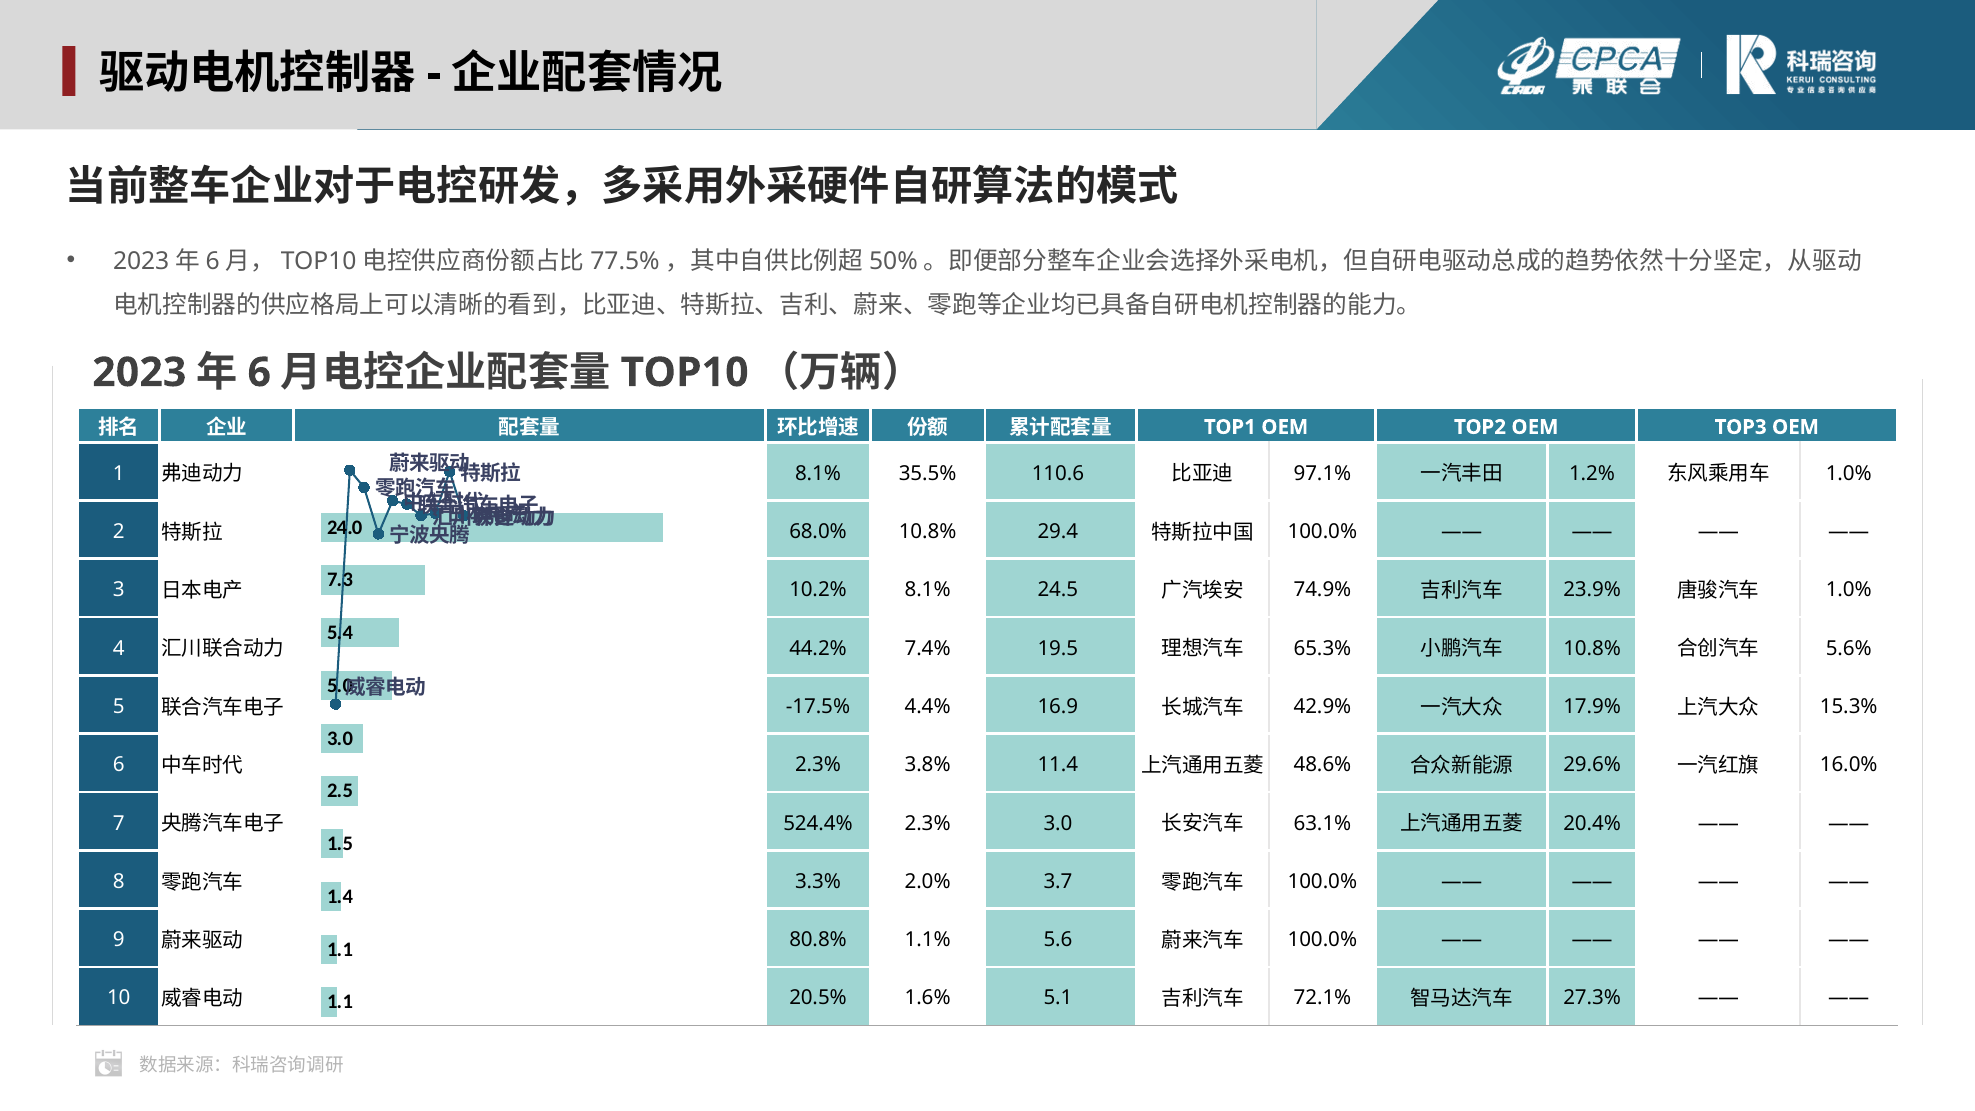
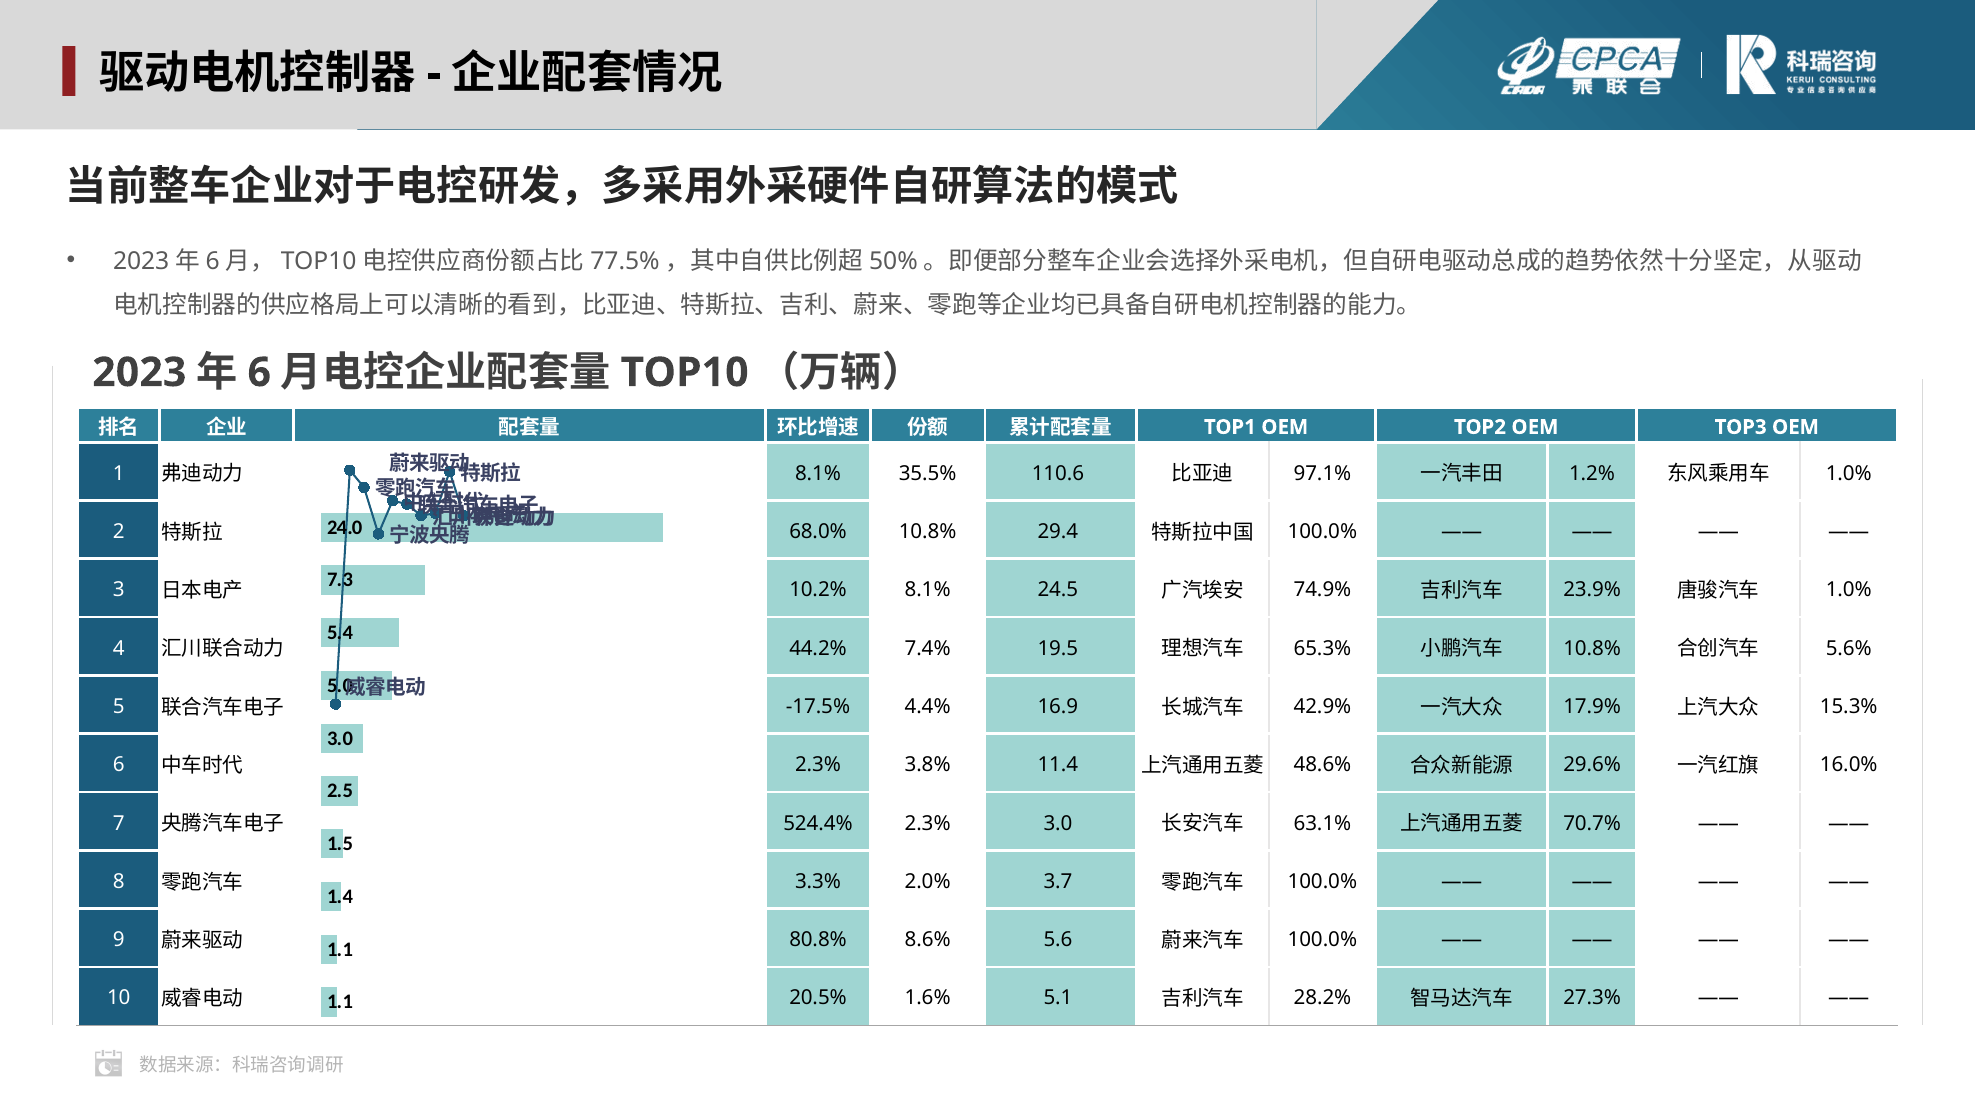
20.4%: 20.4% -> 70.7%
1.1%: 1.1% -> 8.6%
72.1%: 72.1% -> 28.2%
